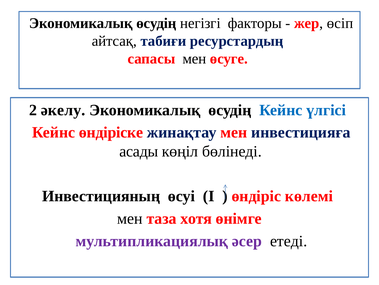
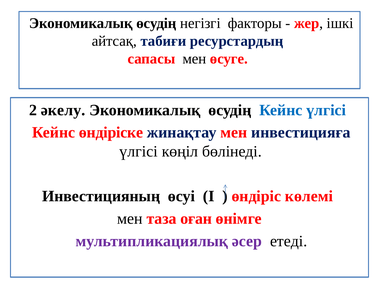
өсіп: өсіп -> ішкі
асады at (139, 151): асады -> үлгісі
хотя: хотя -> оған
